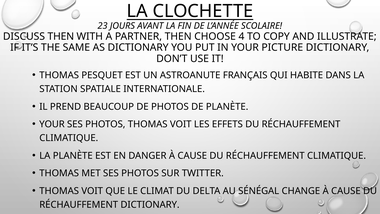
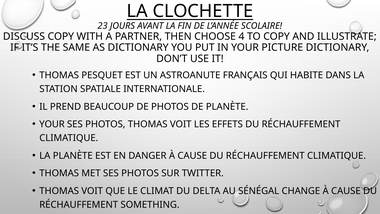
DISCUSS THEN: THEN -> COPY
RÉCHAUFFEMENT DICTIONARY: DICTIONARY -> SOMETHING
